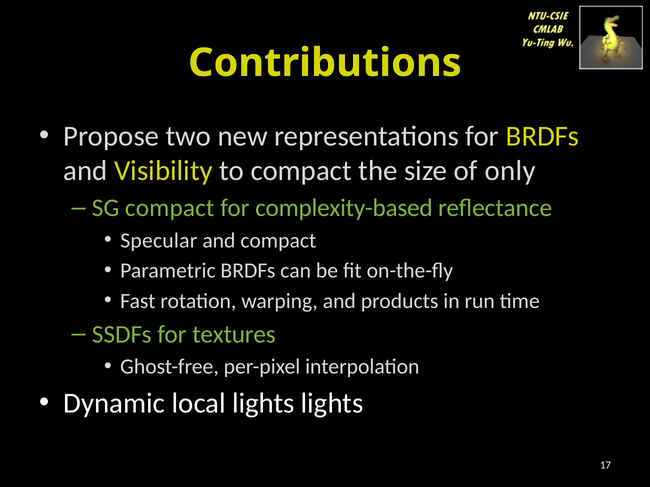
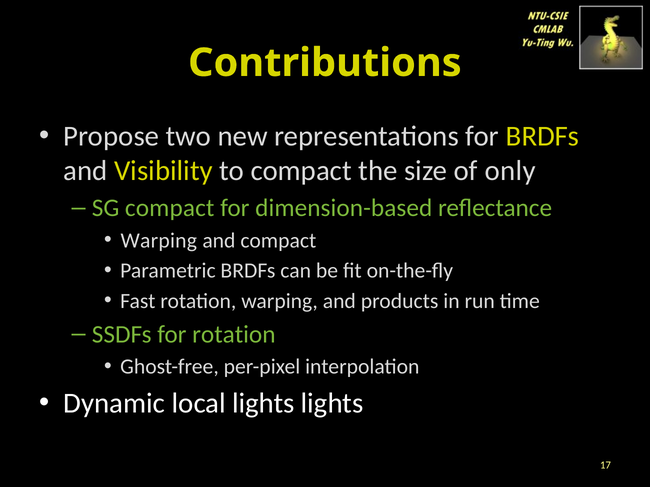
complexity-based: complexity-based -> dimension-based
Specular at (159, 241): Specular -> Warping
for textures: textures -> rotation
